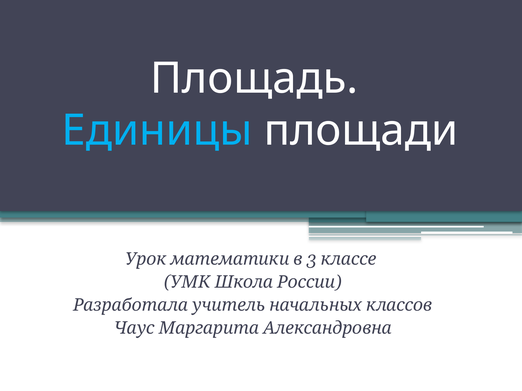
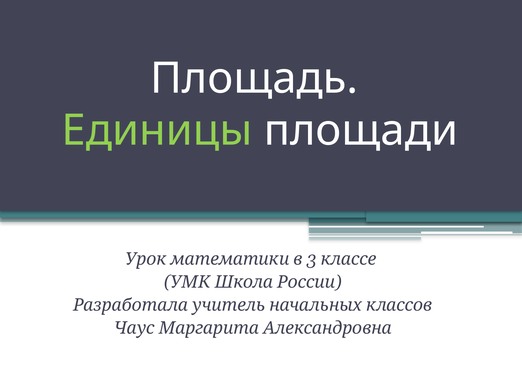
Единицы colour: light blue -> light green
